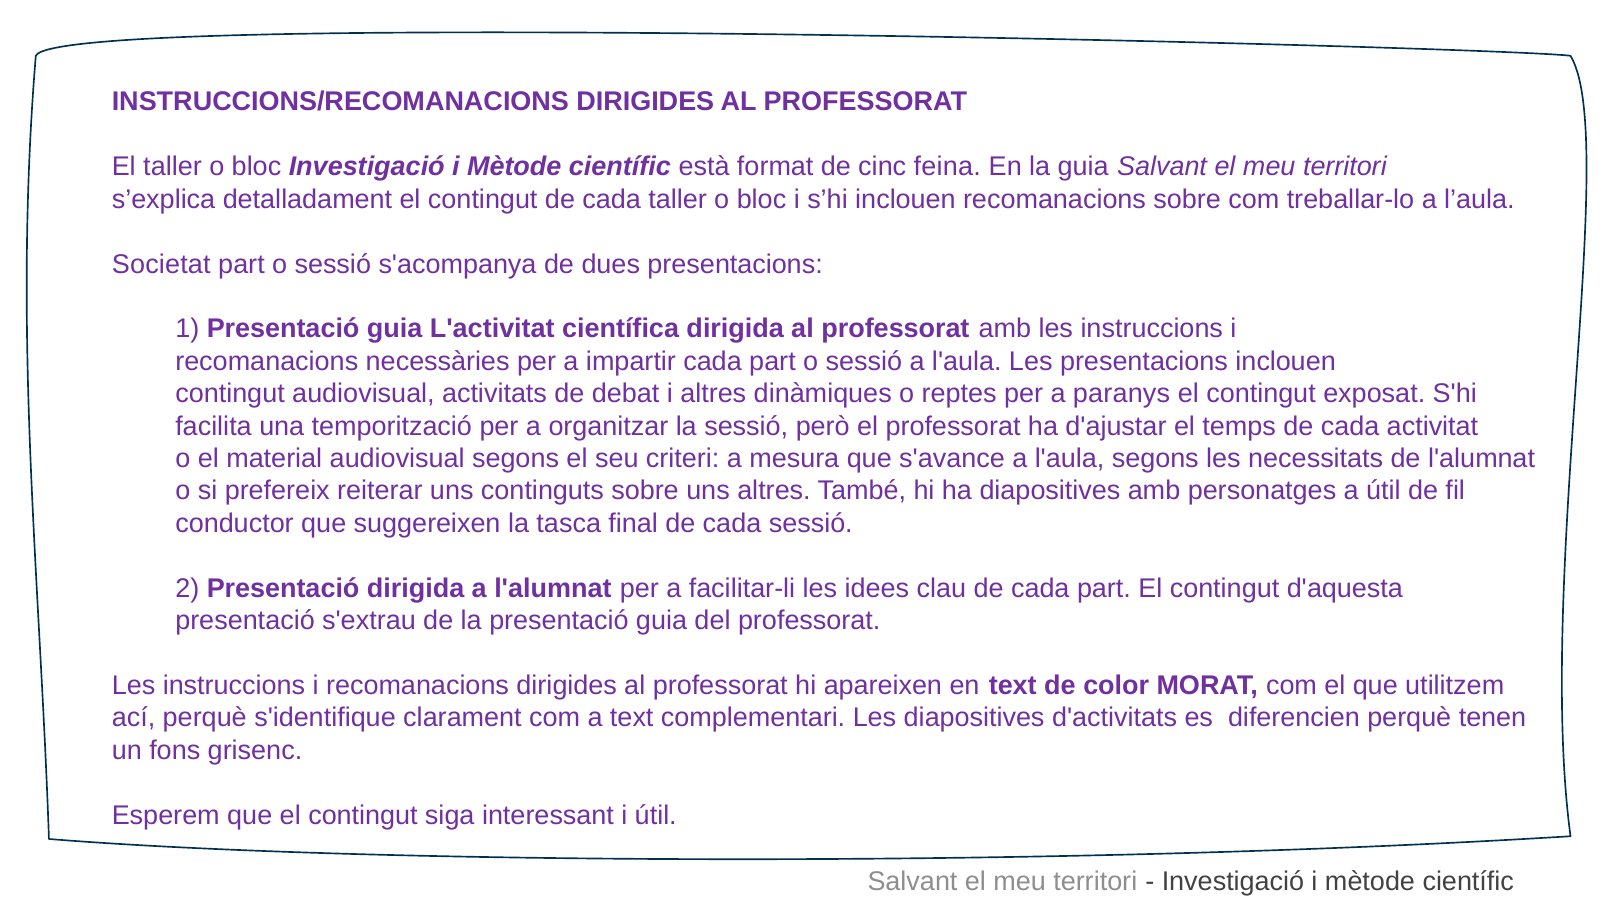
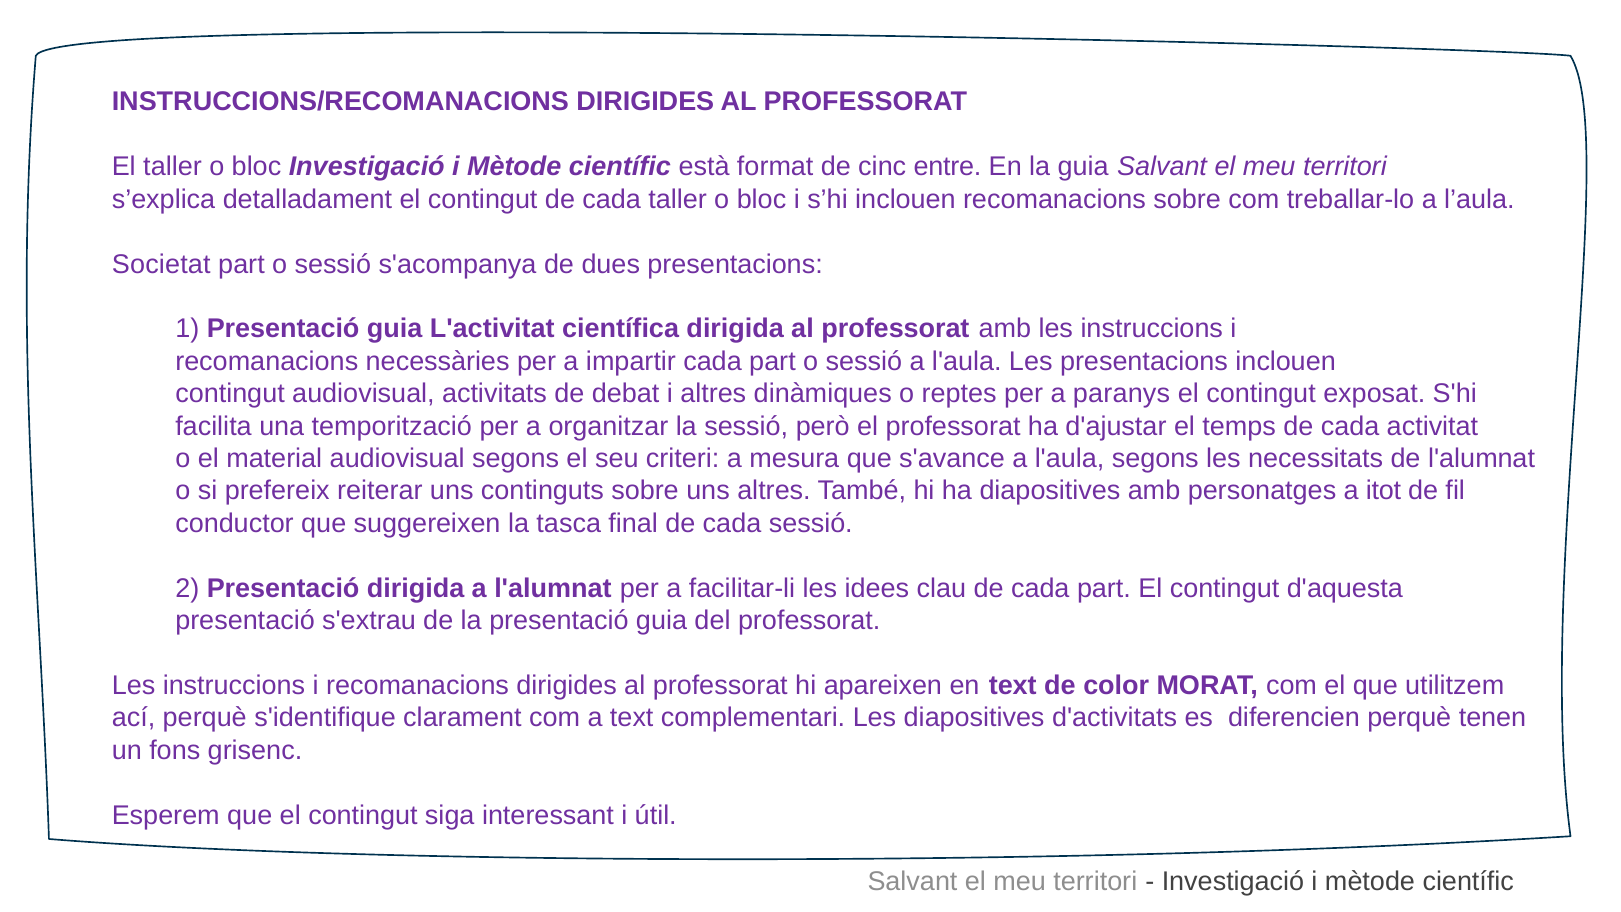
feina: feina -> entre
a útil: útil -> itot
